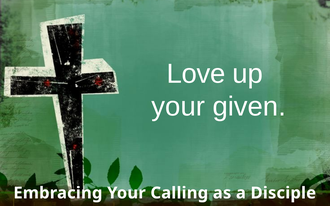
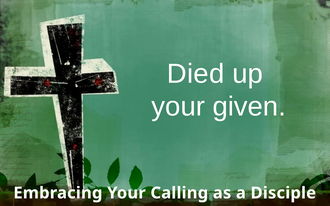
Love: Love -> Died
